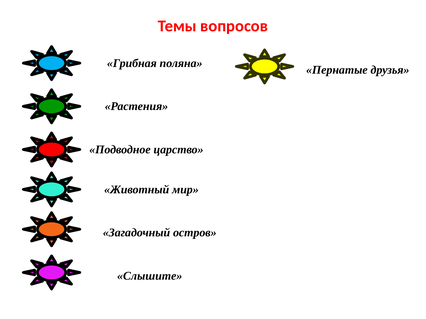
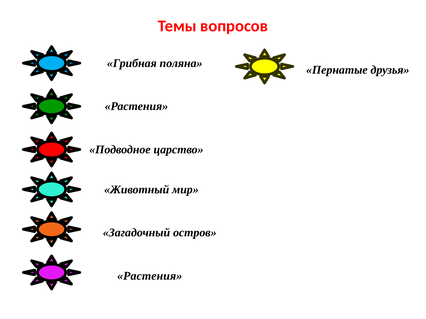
Слышите at (150, 276): Слышите -> Растения
